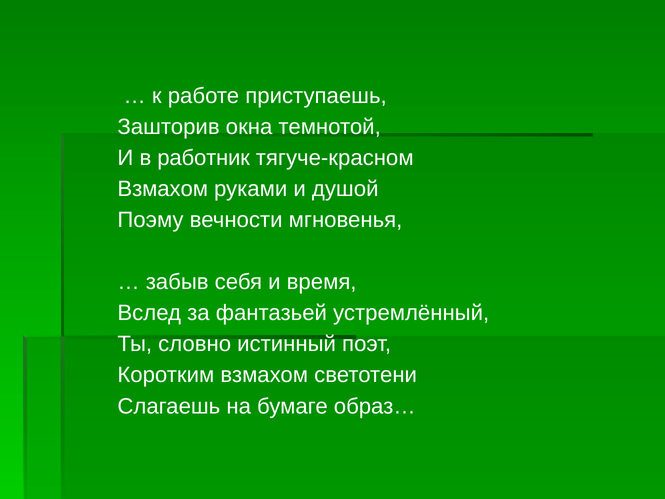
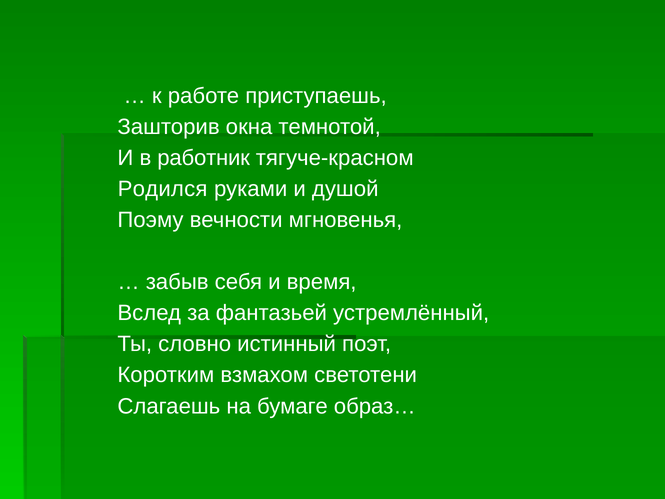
Взмахом at (163, 189): Взмахом -> Родился
